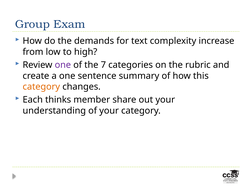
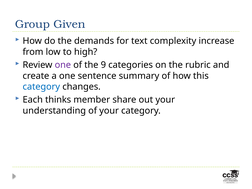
Exam: Exam -> Given
7: 7 -> 9
category at (41, 87) colour: orange -> blue
